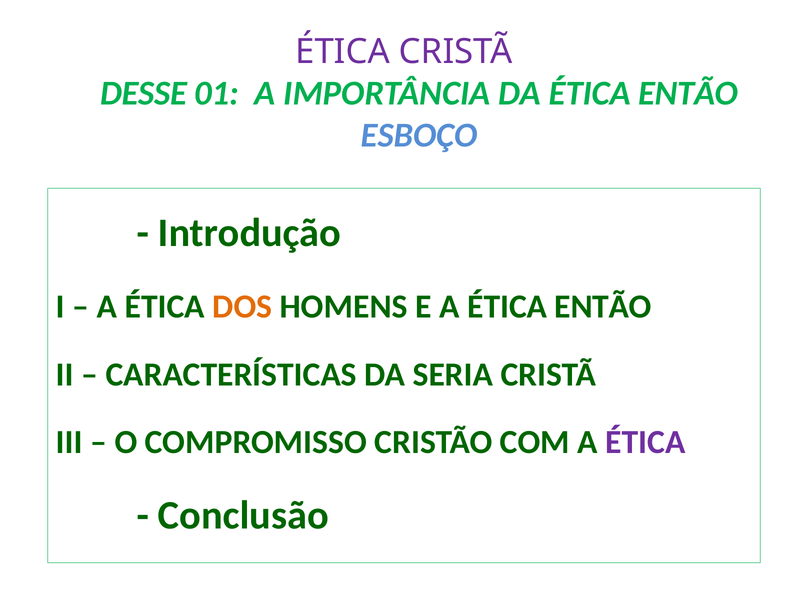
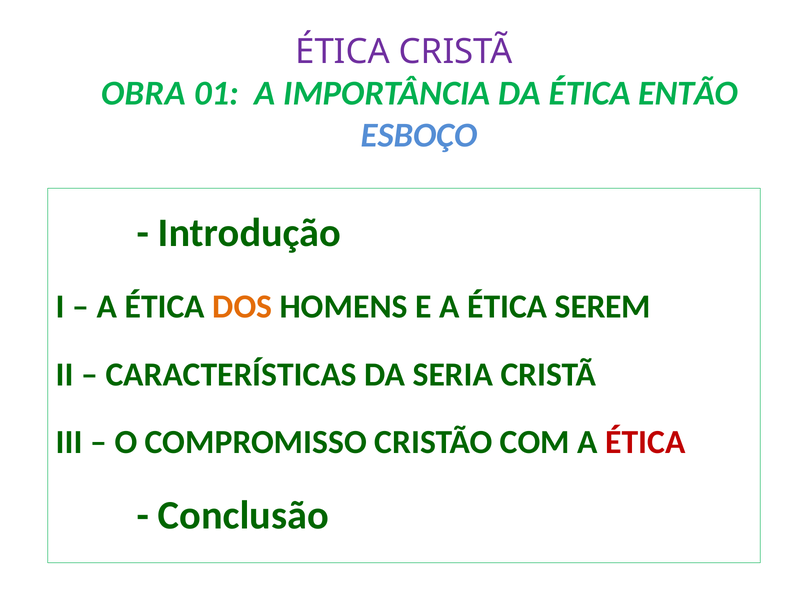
DESSE: DESSE -> OBRA
A ÉTICA ENTÃO: ENTÃO -> SEREM
ÉTICA at (645, 442) colour: purple -> red
